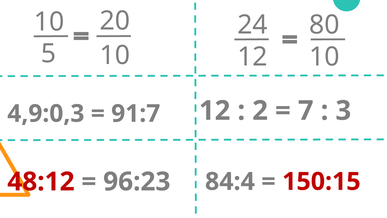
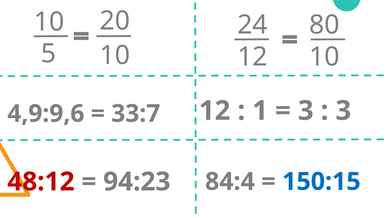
4,9:0,3: 4,9:0,3 -> 4,9:9,6
91:7: 91:7 -> 33:7
2: 2 -> 1
7 at (306, 111): 7 -> 3
96:23: 96:23 -> 94:23
150:15 colour: red -> blue
